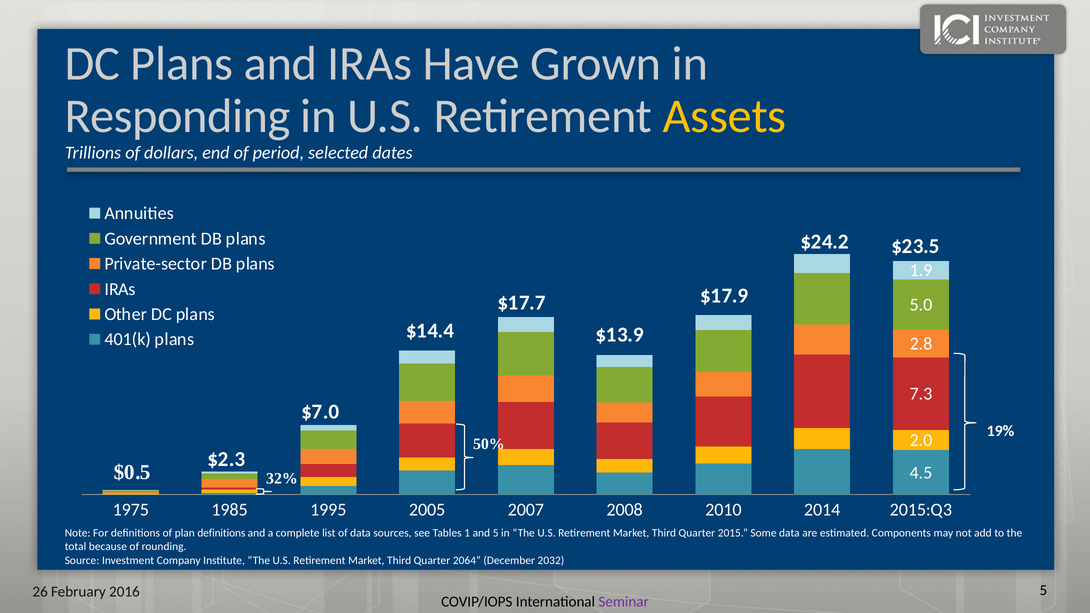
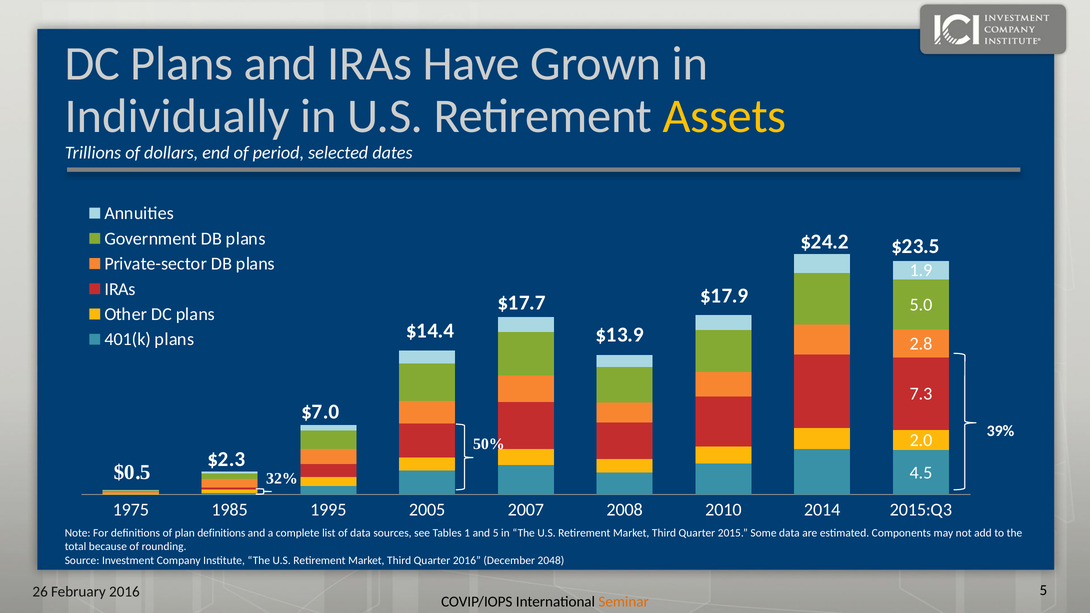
Responding: Responding -> Individually
19%: 19% -> 39%
Quarter 2064: 2064 -> 2016
2032: 2032 -> 2048
Seminar colour: purple -> orange
